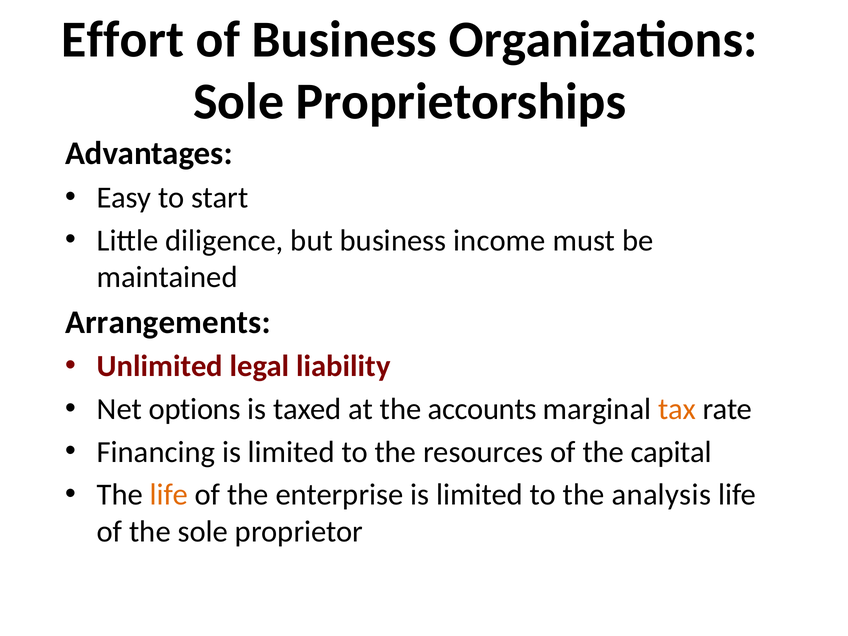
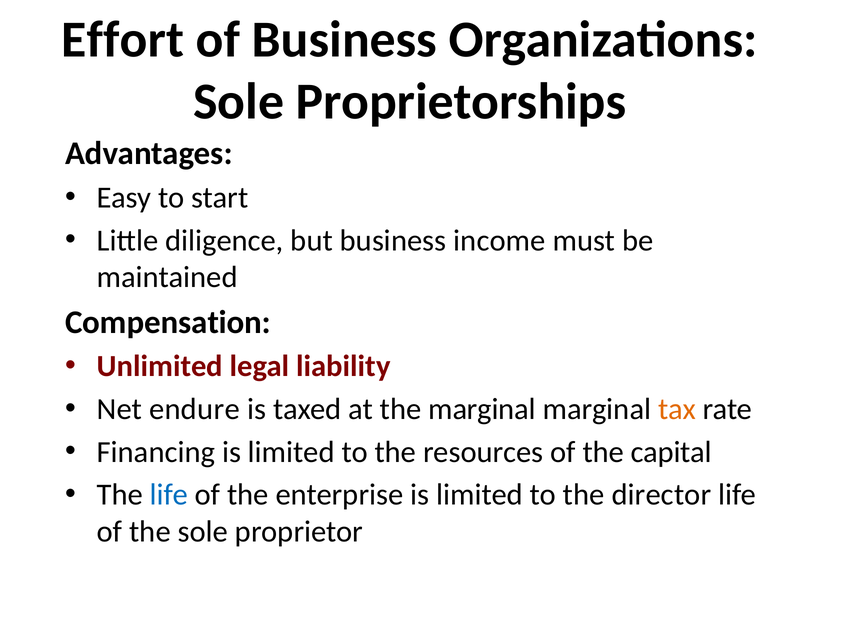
Arrangements: Arrangements -> Compensation
options: options -> endure
the accounts: accounts -> marginal
life at (169, 495) colour: orange -> blue
analysis: analysis -> director
